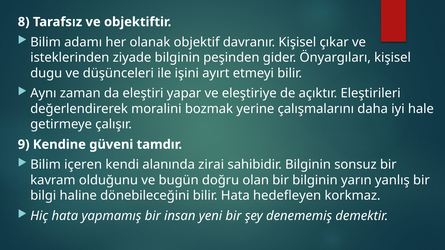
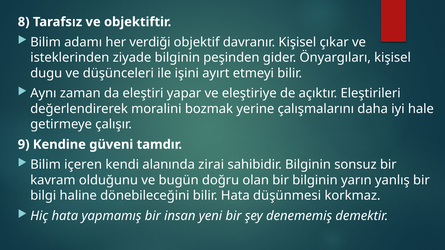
olanak: olanak -> verdiği
hedefleyen: hedefleyen -> düşünmesi
